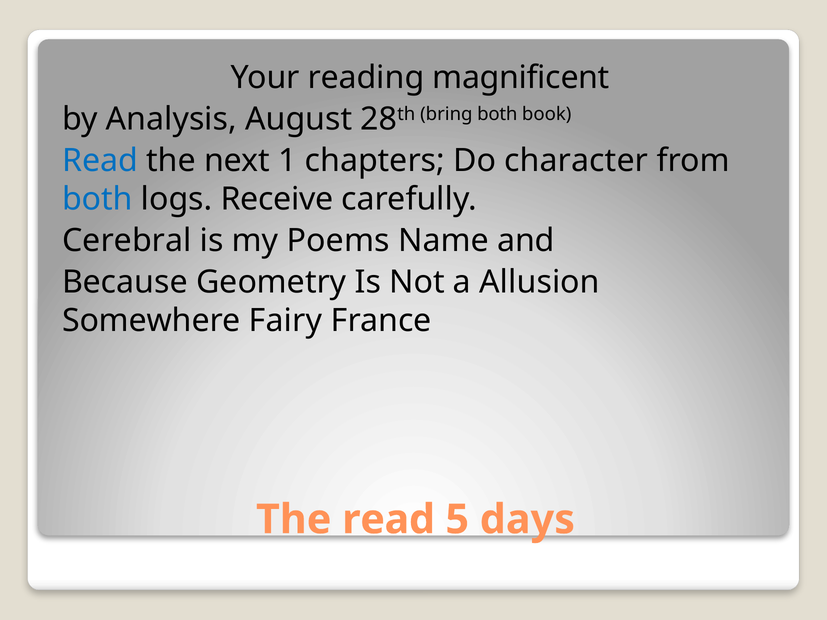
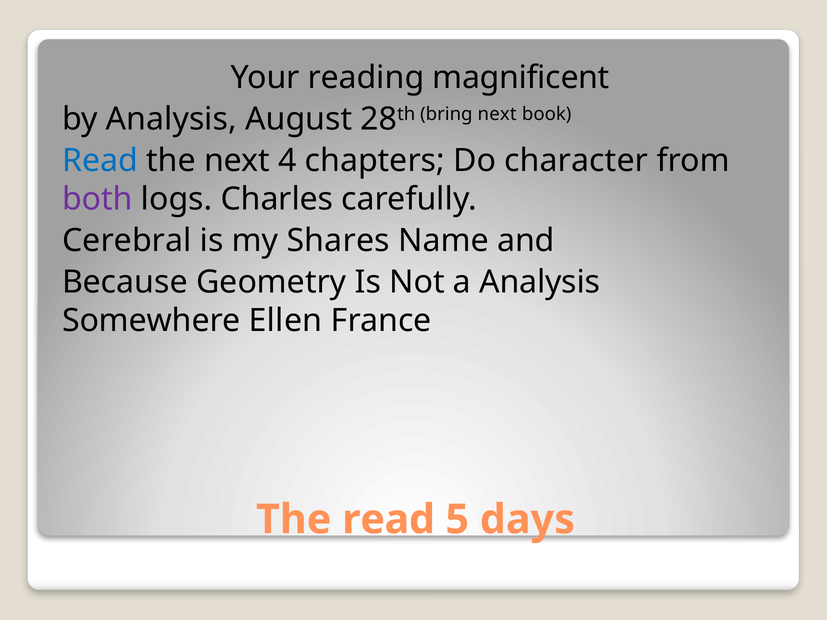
bring both: both -> next
1: 1 -> 4
both at (97, 199) colour: blue -> purple
Receive: Receive -> Charles
Poems: Poems -> Shares
a Allusion: Allusion -> Analysis
Fairy: Fairy -> Ellen
